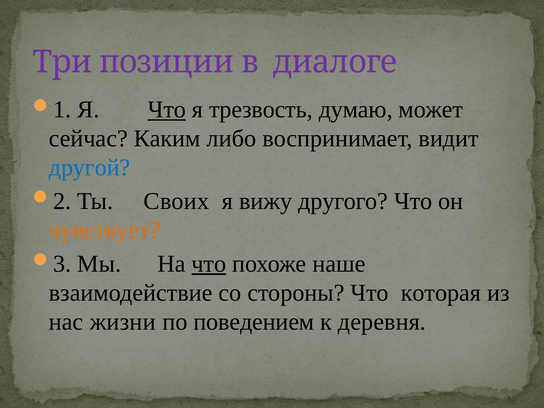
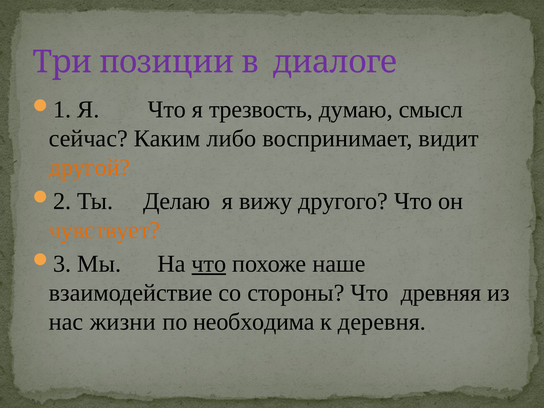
Что at (167, 110) underline: present -> none
может: может -> смысл
другой colour: blue -> orange
Своих: Своих -> Делаю
которая: которая -> древняя
поведением: поведением -> необходима
